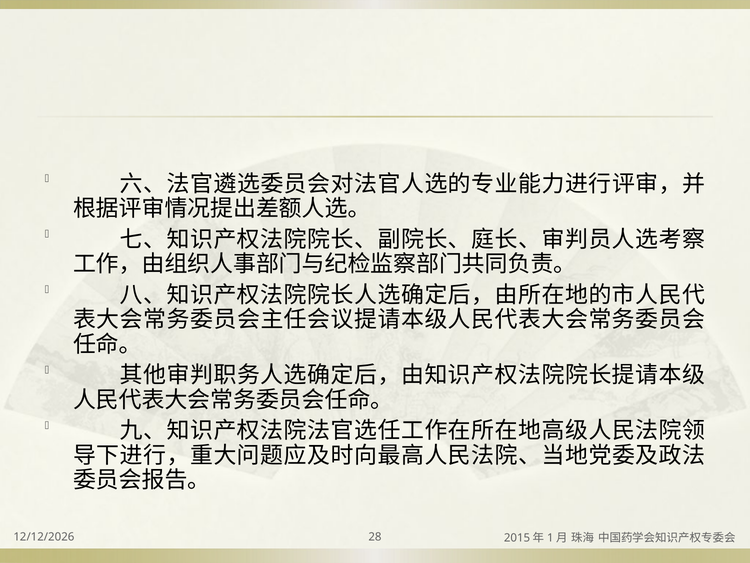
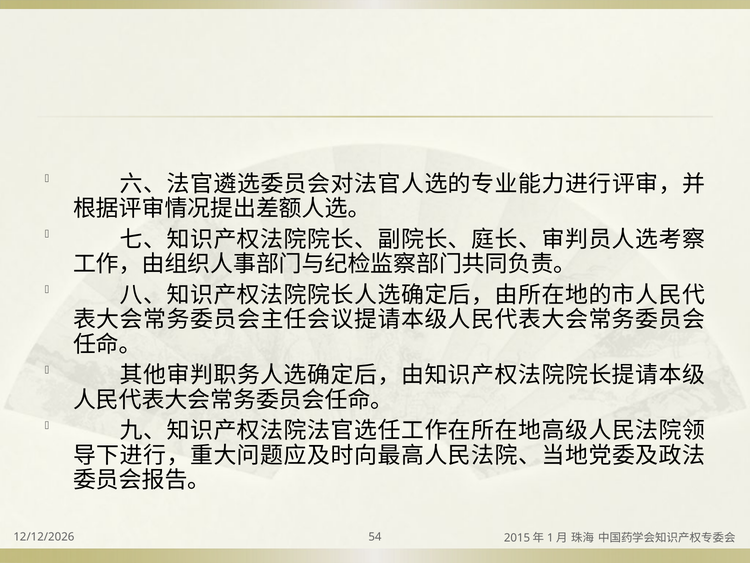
28: 28 -> 54
